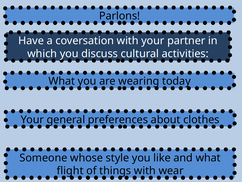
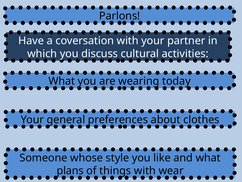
flight: flight -> plans
